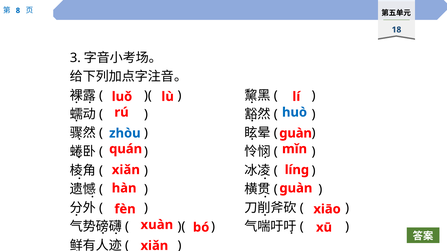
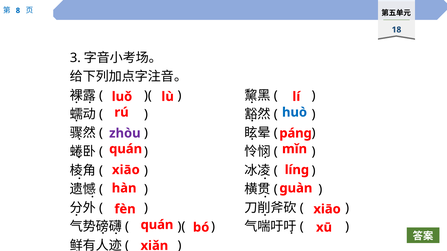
zhòu colour: blue -> purple
guàn at (296, 133): guàn -> páng
xiǎn at (126, 170): xiǎn -> xiāo
xuàn at (157, 225): xuàn -> quán
